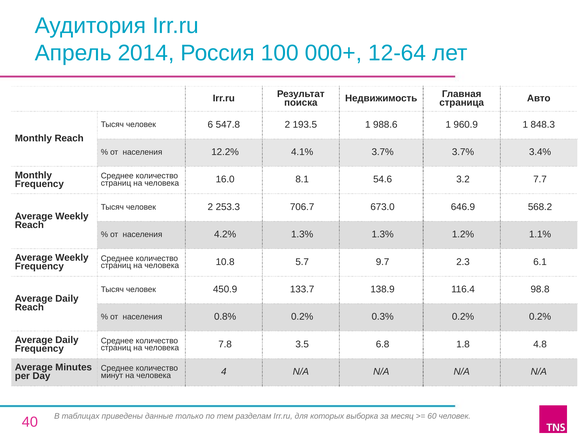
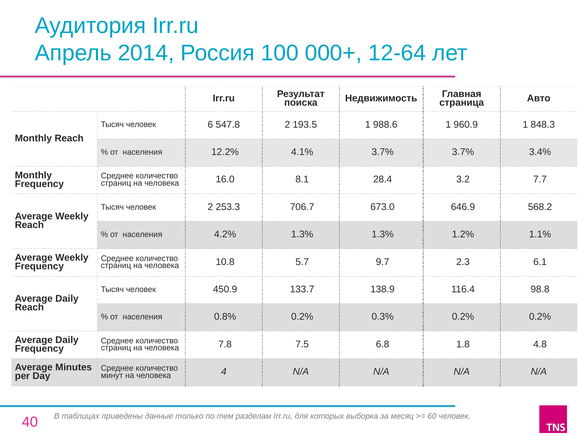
54.6: 54.6 -> 28.4
3.5: 3.5 -> 7.5
